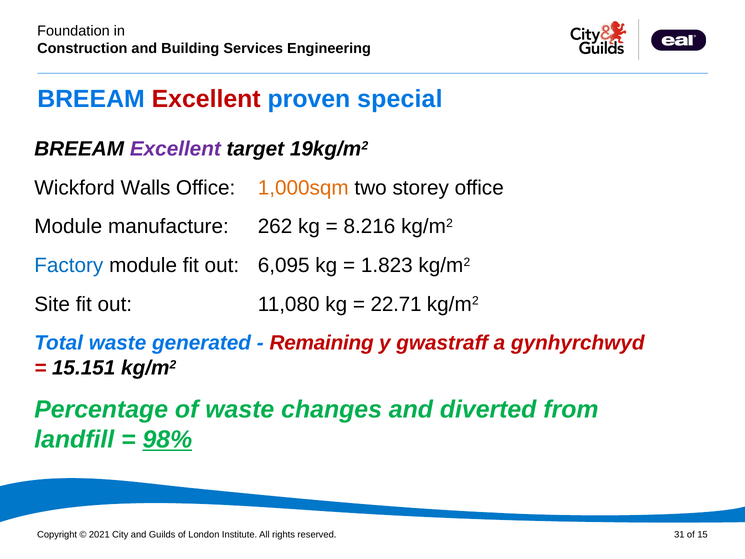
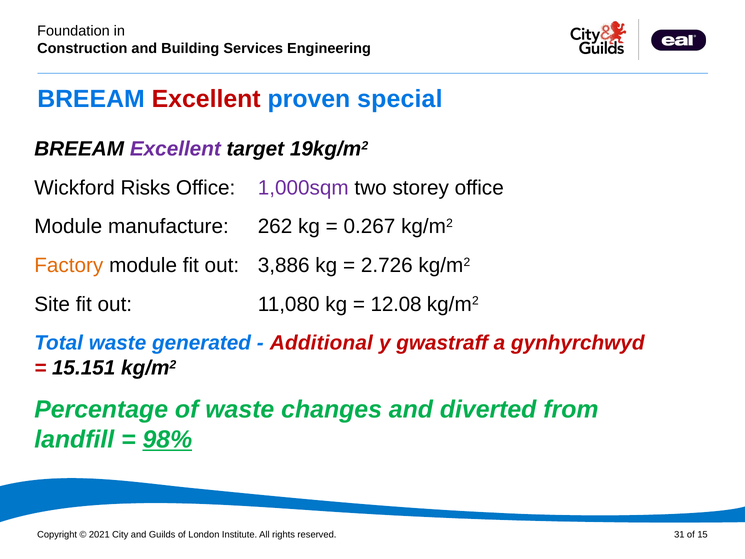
Walls: Walls -> Risks
1,000sqm colour: orange -> purple
8.216: 8.216 -> 0.267
Factory colour: blue -> orange
6,095: 6,095 -> 3,886
1.823: 1.823 -> 2.726
22.71: 22.71 -> 12.08
Remaining: Remaining -> Additional
